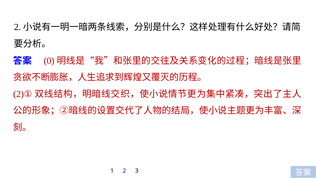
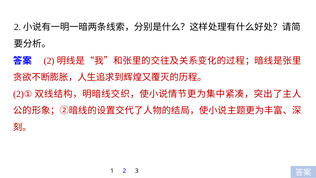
0 at (49, 61): 0 -> 2
